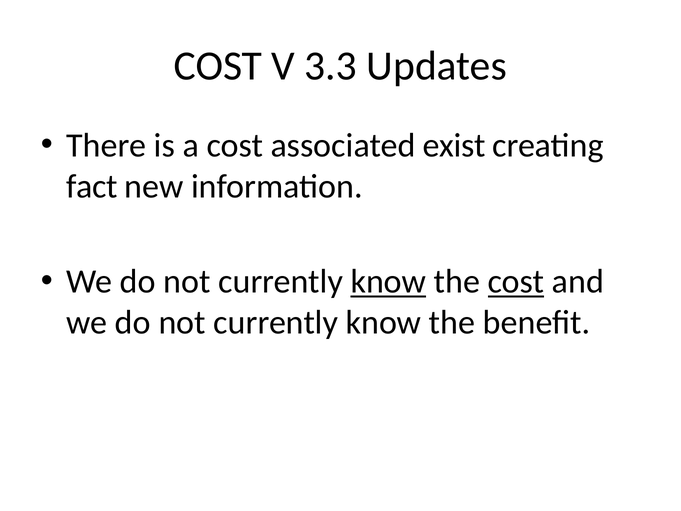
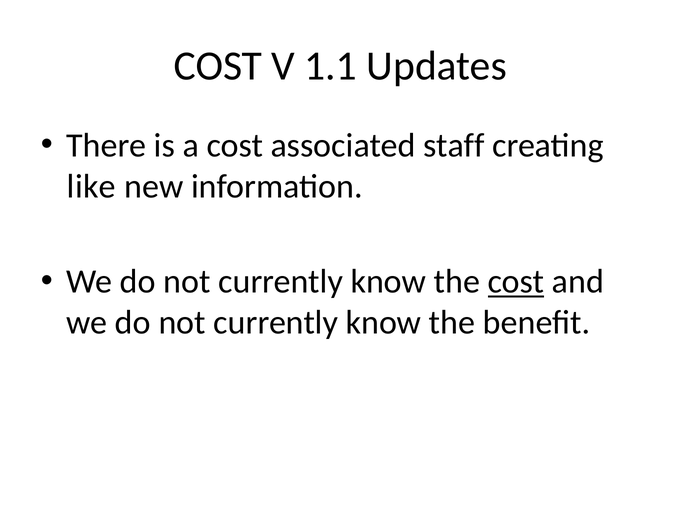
3.3: 3.3 -> 1.1
exist: exist -> staff
fact: fact -> like
know at (388, 282) underline: present -> none
